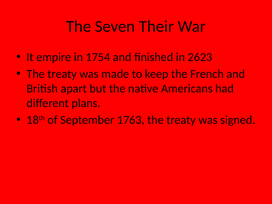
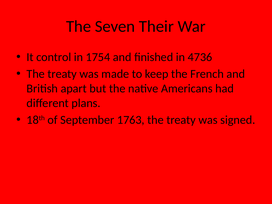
empire: empire -> control
2623: 2623 -> 4736
